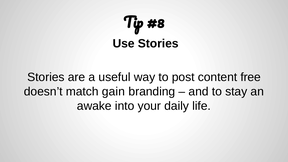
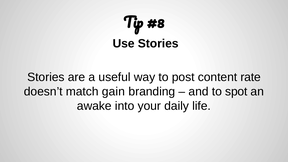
free: free -> rate
stay: stay -> spot
